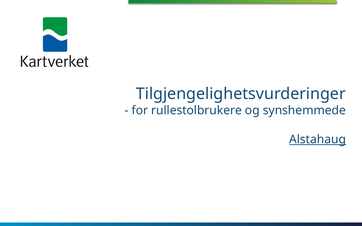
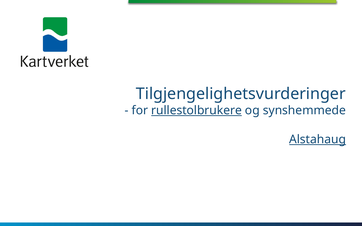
rullestolbrukere underline: none -> present
